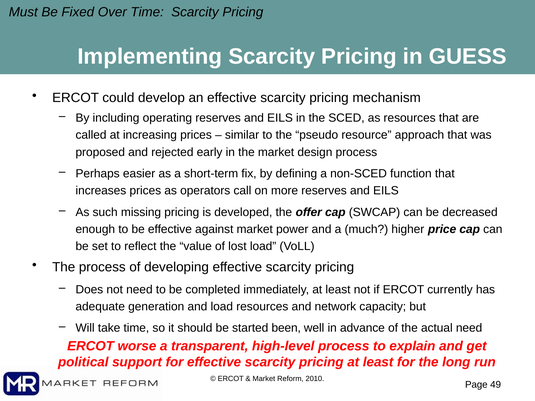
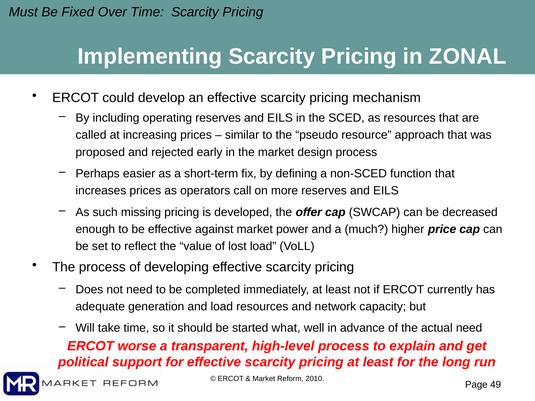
GUESS: GUESS -> ZONAL
been: been -> what
